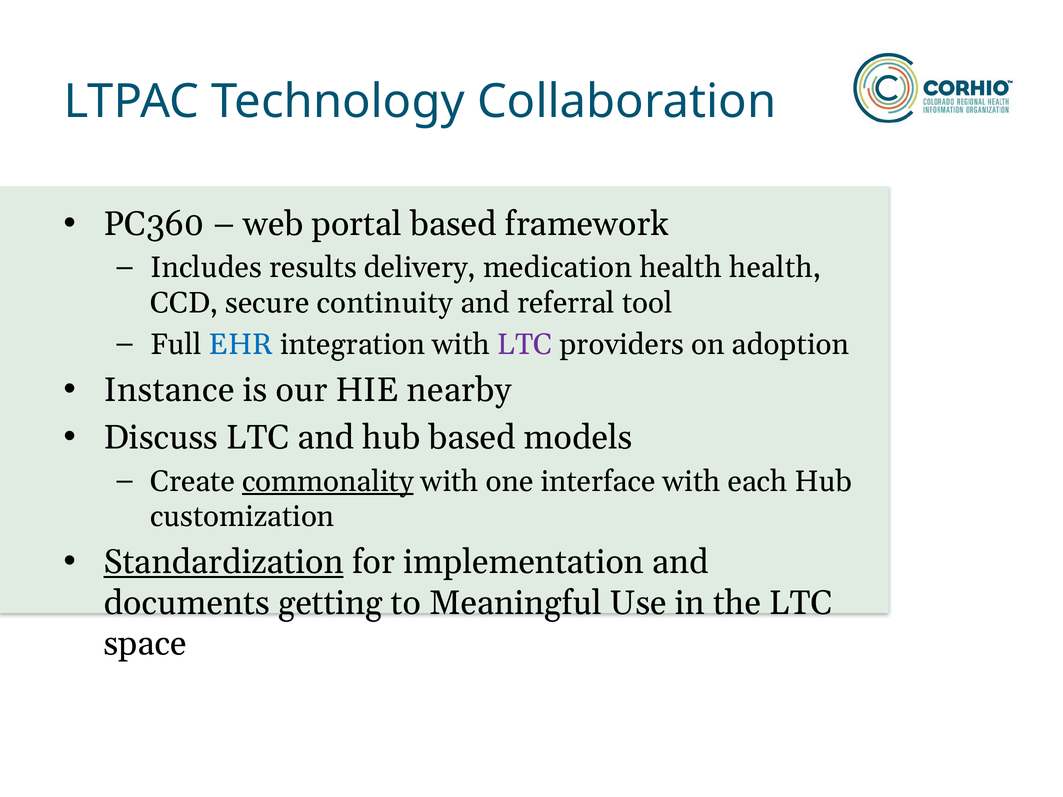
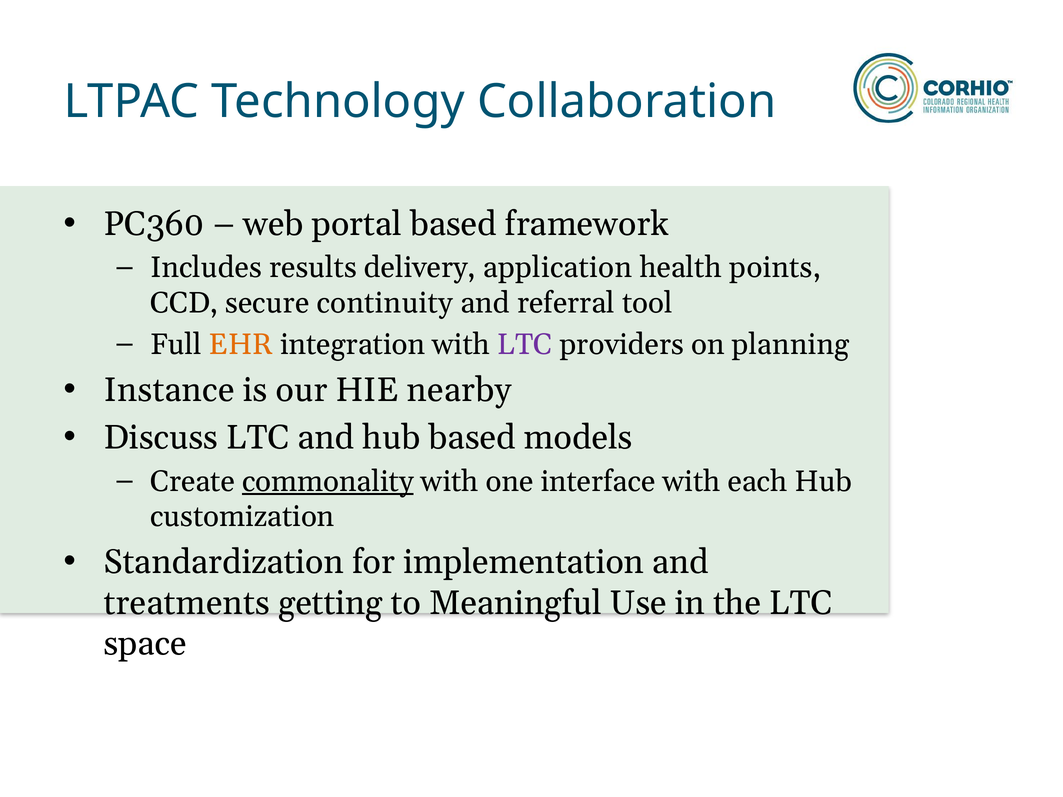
medication: medication -> application
health health: health -> points
EHR colour: blue -> orange
adoption: adoption -> planning
Standardization underline: present -> none
documents: documents -> treatments
